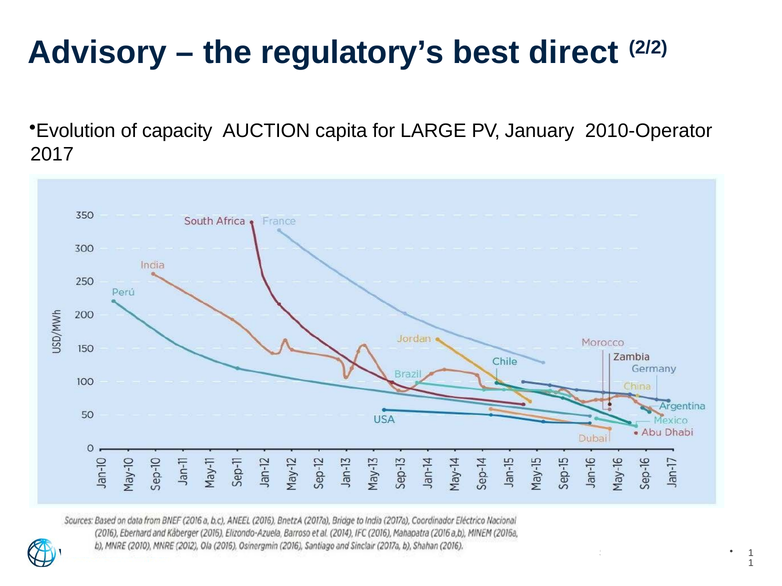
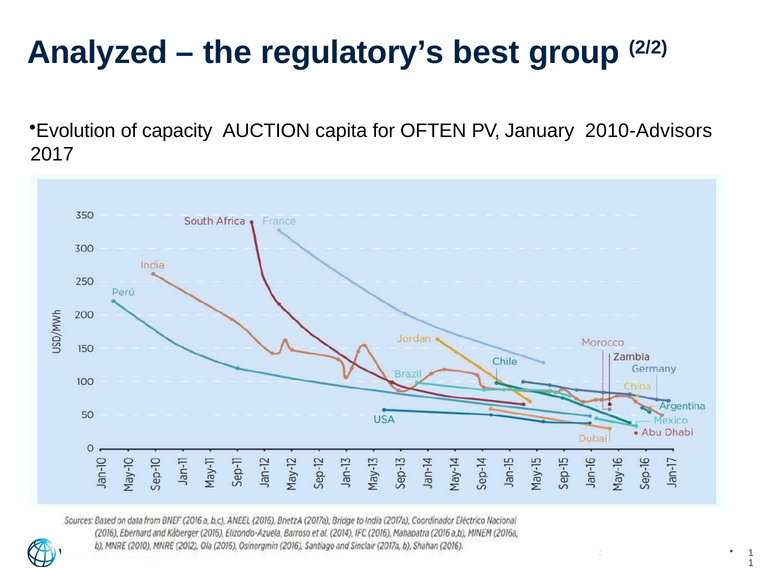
Advisory: Advisory -> Analyzed
direct: direct -> group
LARGE: LARGE -> OFTEN
2010-Operator: 2010-Operator -> 2010-Advisors
